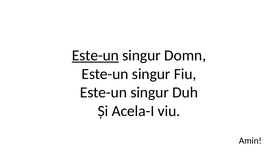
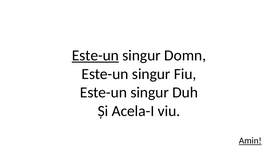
Amin underline: none -> present
